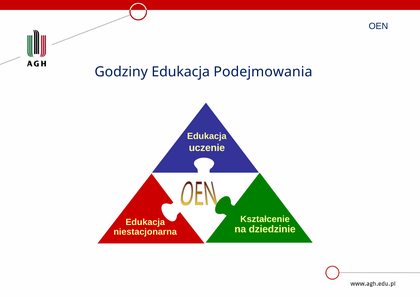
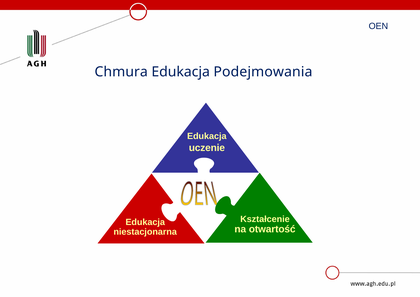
Godziny: Godziny -> Chmura
dziedzinie: dziedzinie -> otwartość
